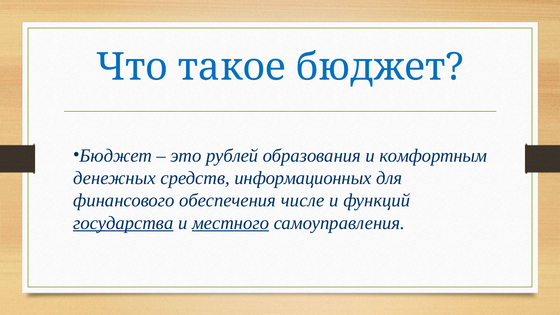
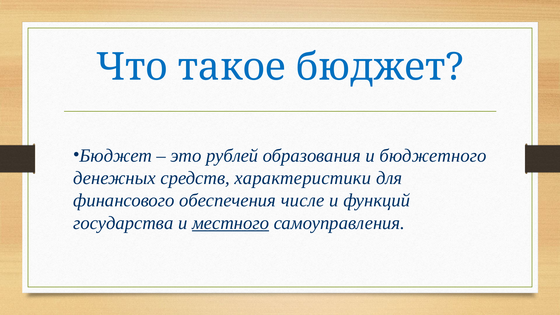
комфортным: комфортным -> бюджетного
информационных: информационных -> характеристики
государства underline: present -> none
